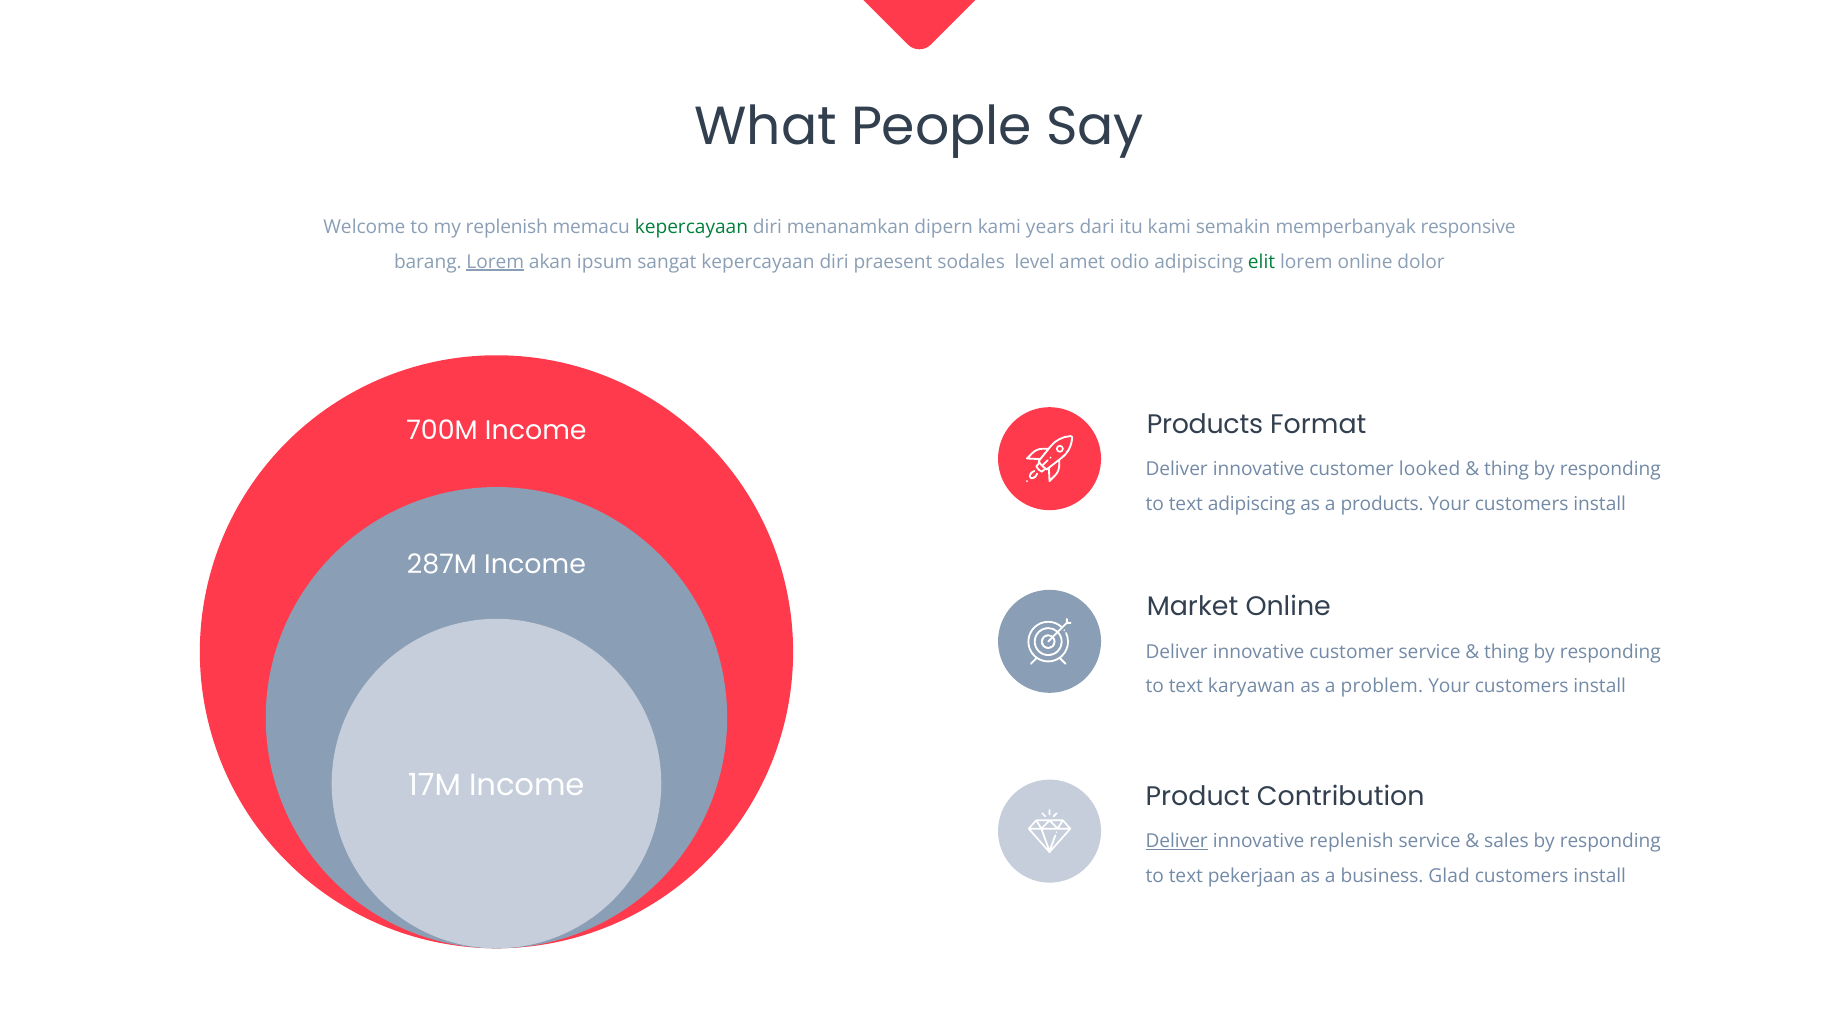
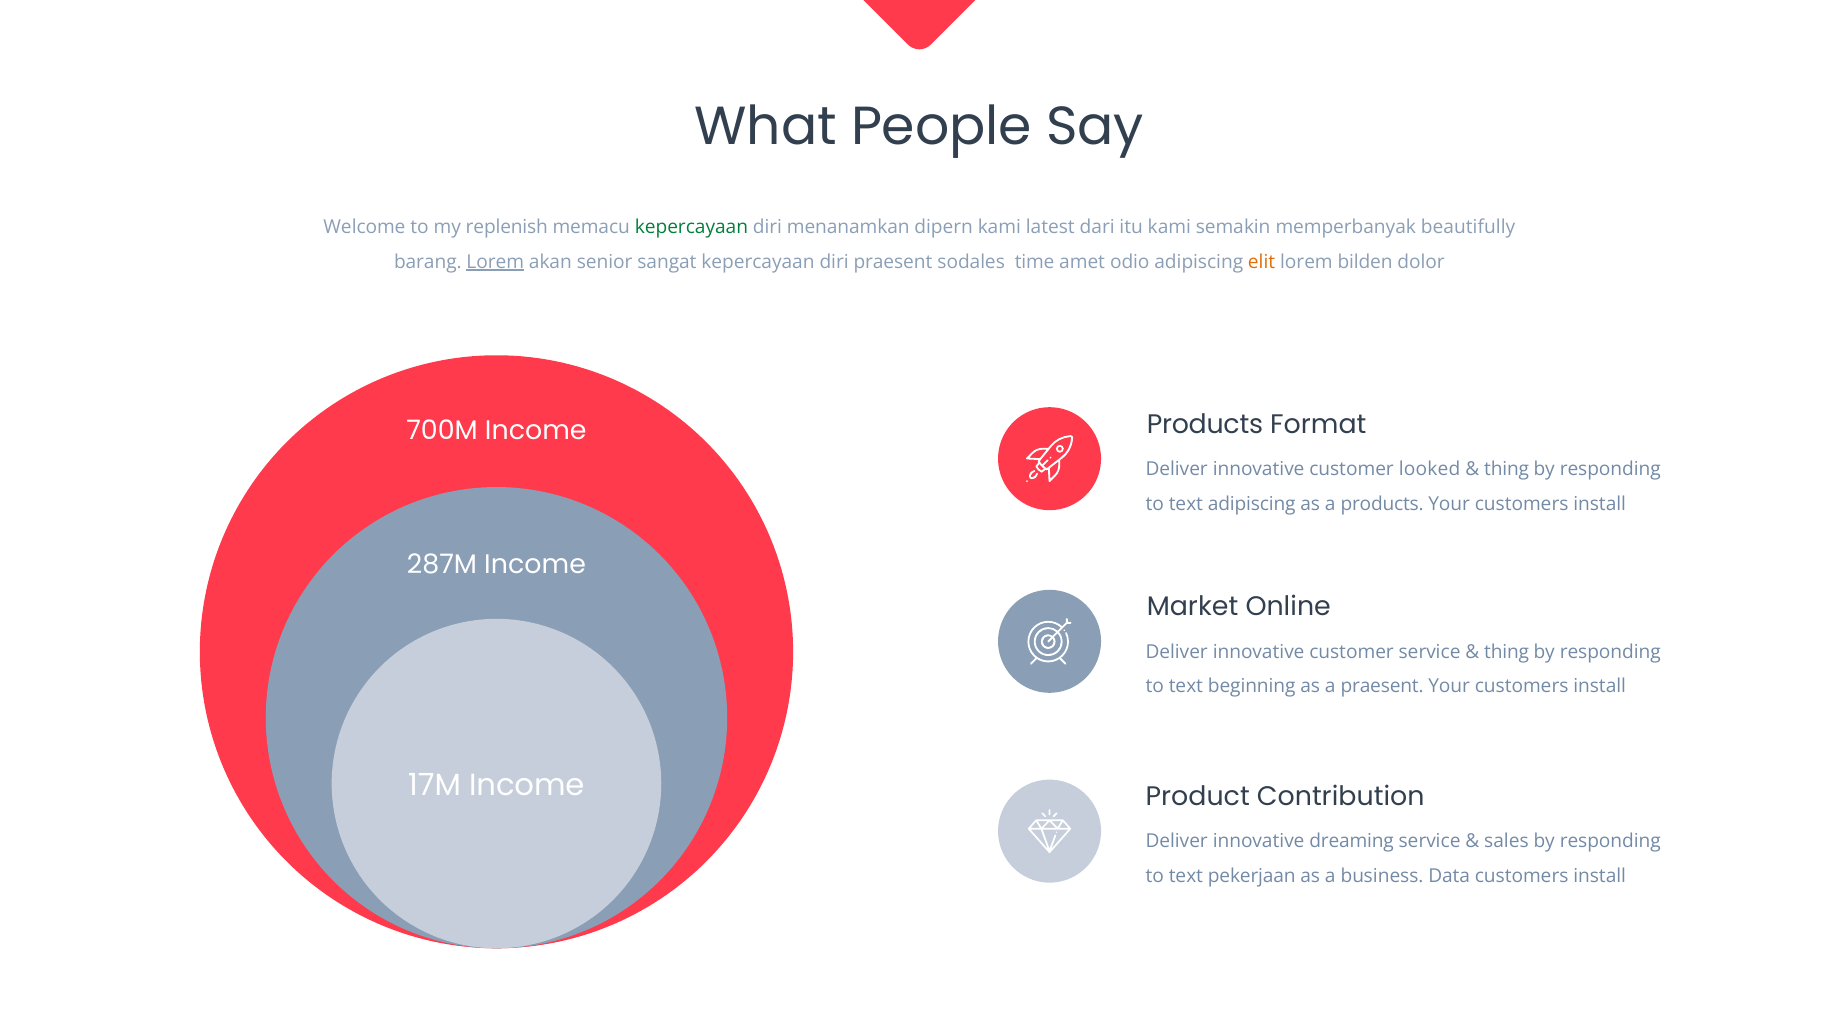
years: years -> latest
responsive: responsive -> beautifully
ipsum: ipsum -> senior
level: level -> time
elit colour: green -> orange
lorem online: online -> bilden
karyawan: karyawan -> beginning
a problem: problem -> praesent
Deliver at (1177, 842) underline: present -> none
innovative replenish: replenish -> dreaming
Glad: Glad -> Data
